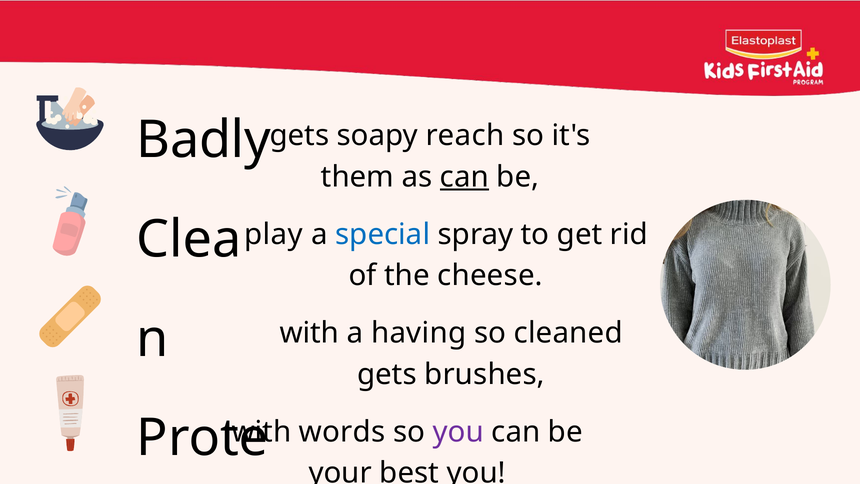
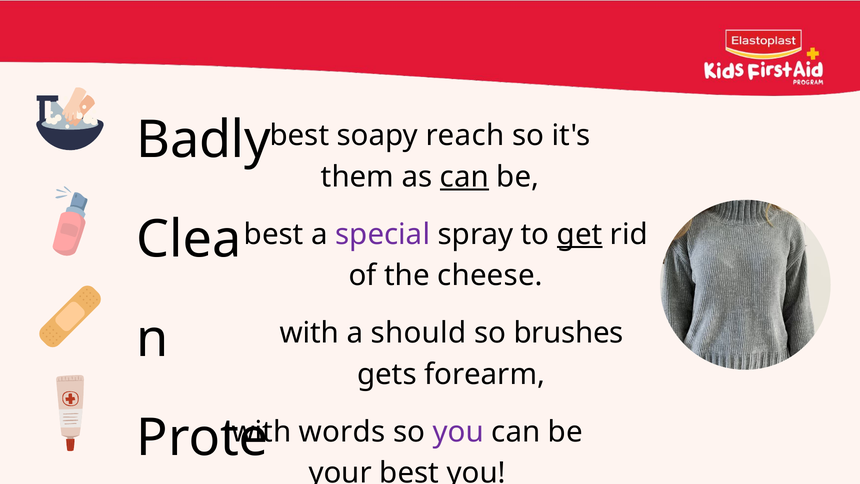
gets at (299, 136): gets -> best
play at (274, 234): play -> best
special colour: blue -> purple
get underline: none -> present
having: having -> should
cleaned: cleaned -> brushes
brushes: brushes -> forearm
